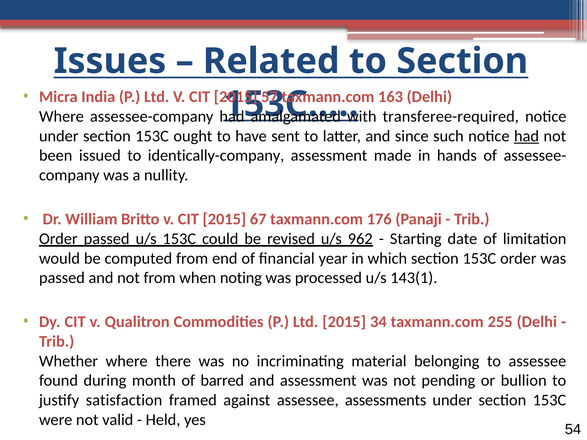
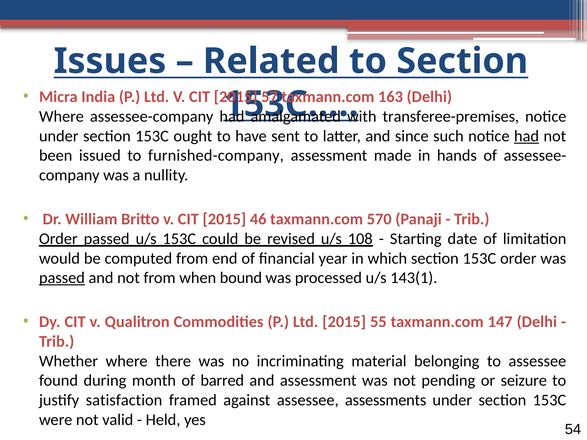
transferee-required: transferee-required -> transferee-premises
identically-company: identically-company -> furnished-company
67: 67 -> 46
176: 176 -> 570
962: 962 -> 108
passed at (62, 278) underline: none -> present
noting: noting -> bound
34: 34 -> 55
255: 255 -> 147
bullion: bullion -> seizure
